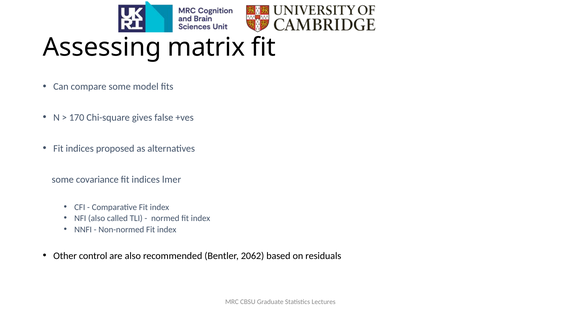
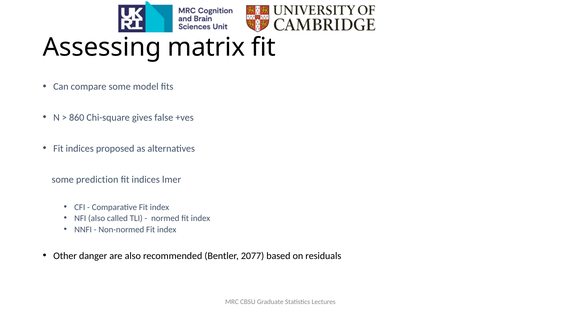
170: 170 -> 860
covariance: covariance -> prediction
control: control -> danger
2062: 2062 -> 2077
